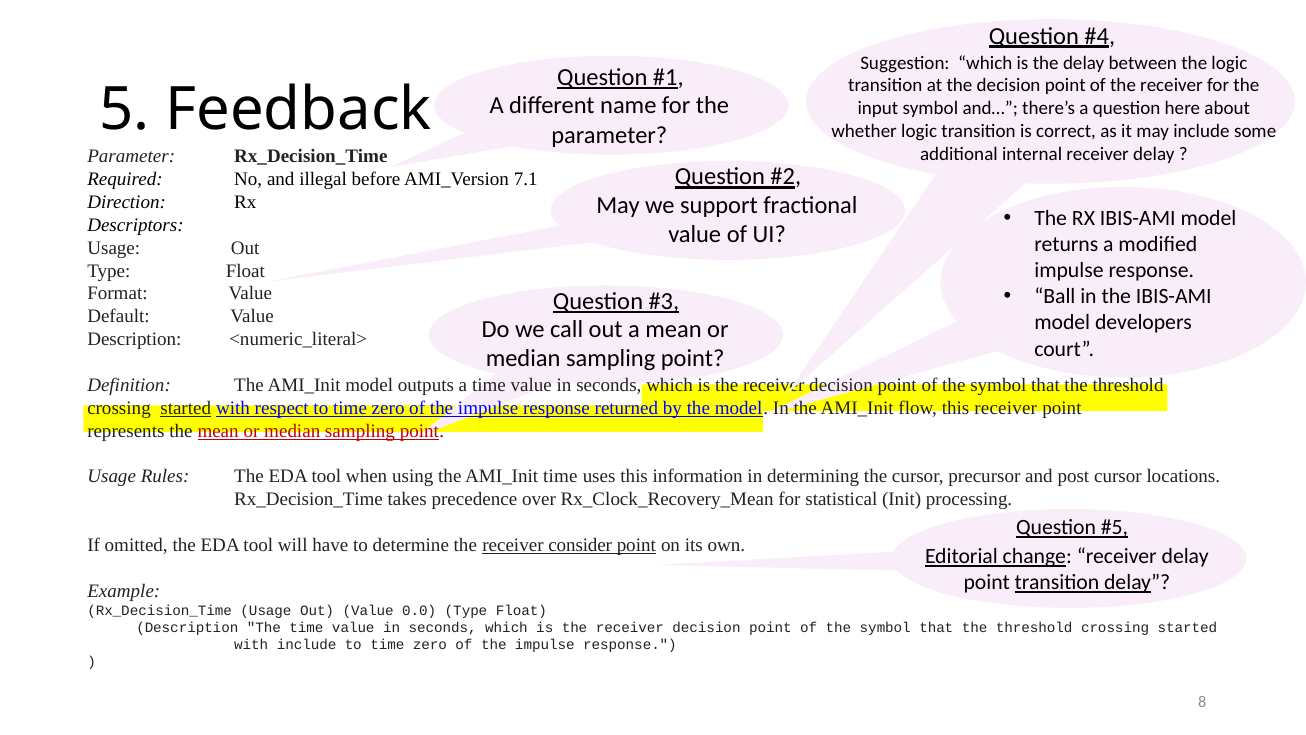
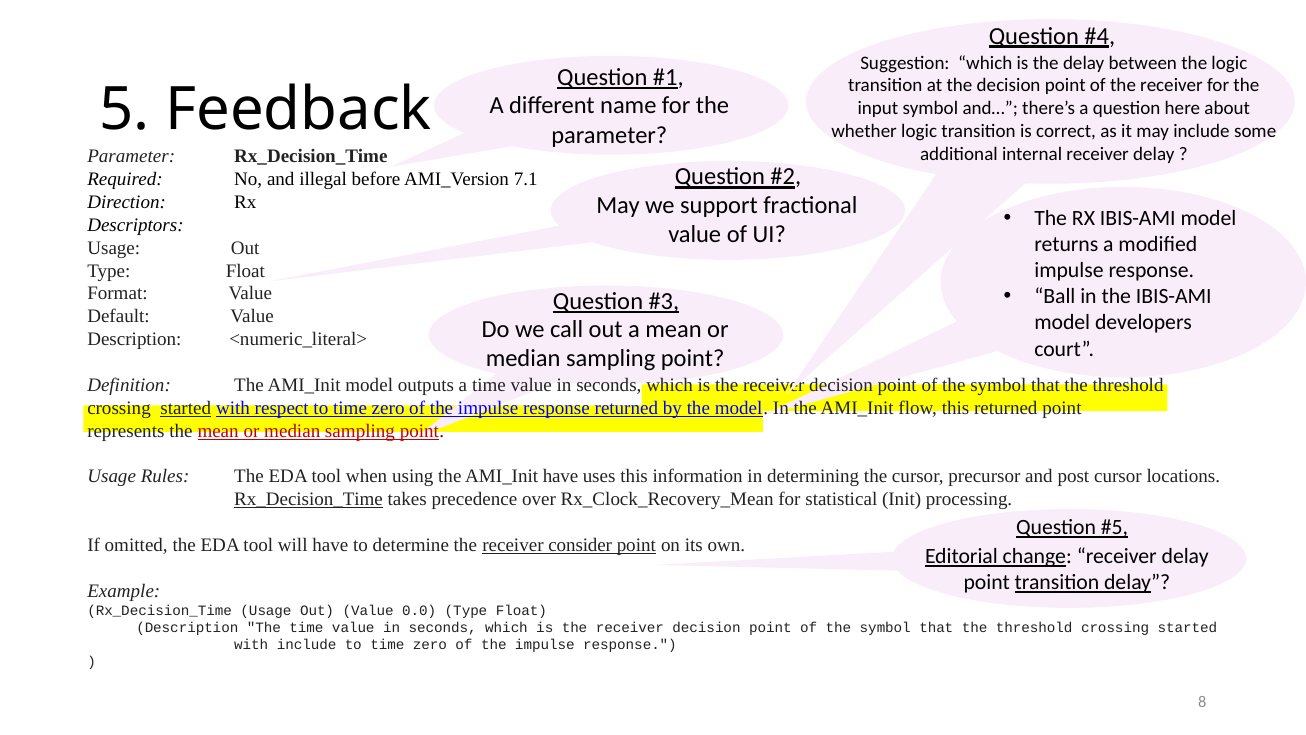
this receiver: receiver -> returned
AMI_Init time: time -> have
Rx_Decision_Time at (309, 499) underline: none -> present
